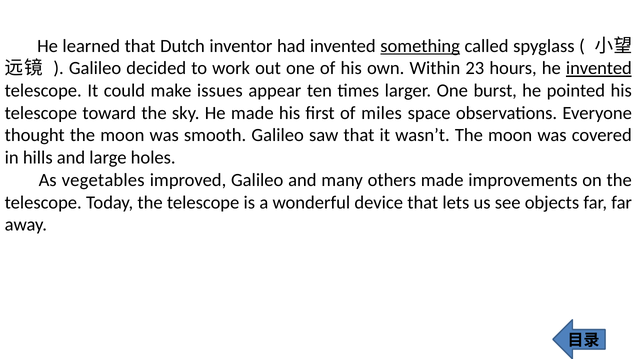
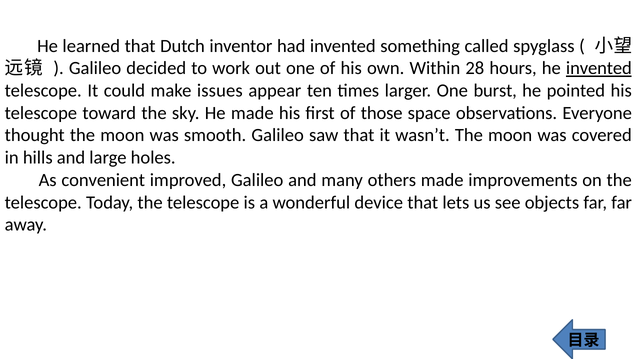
something underline: present -> none
23: 23 -> 28
miles: miles -> those
vegetables: vegetables -> convenient
